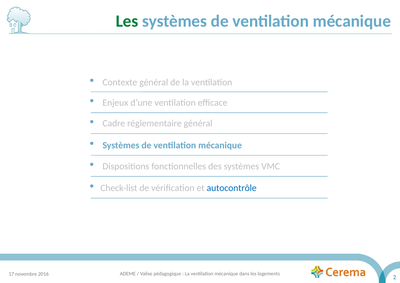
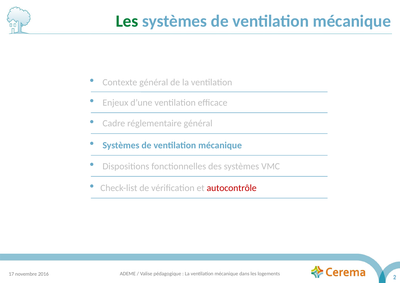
autocontrôle colour: blue -> red
